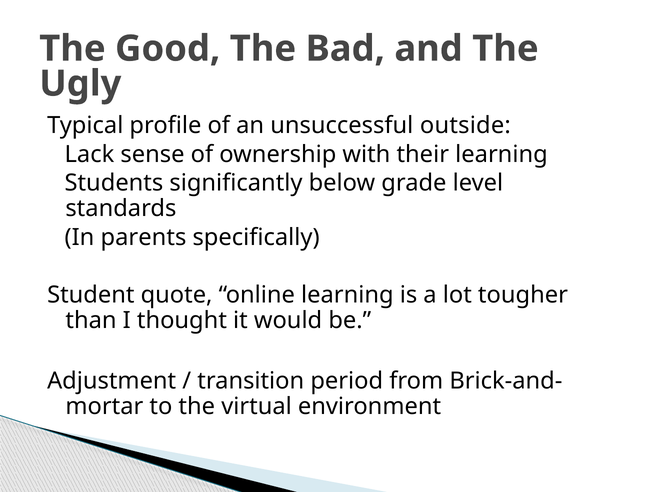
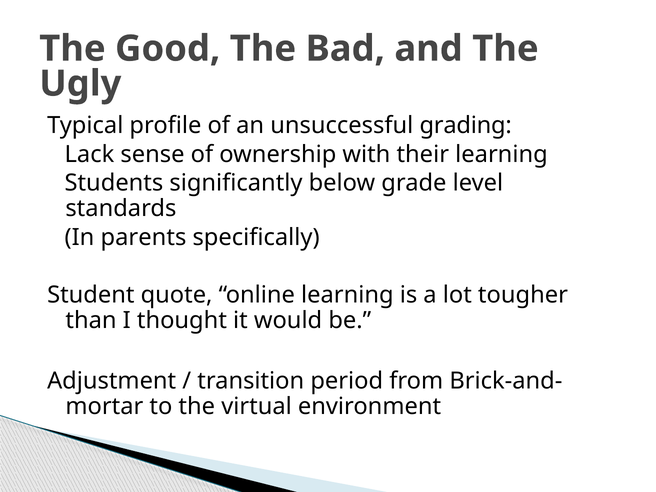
outside: outside -> grading
